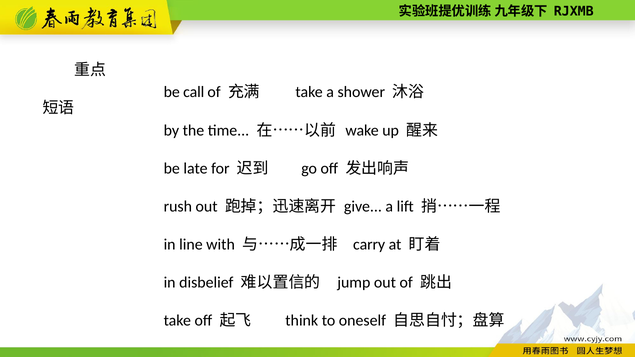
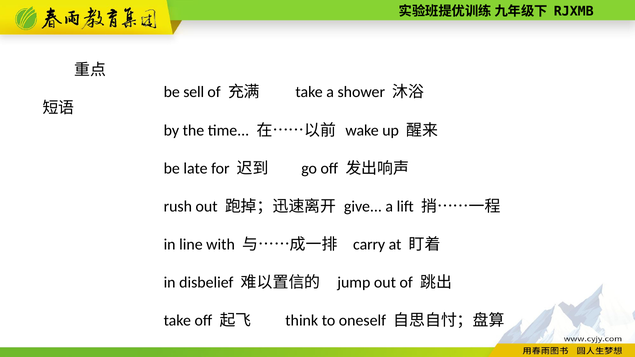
call: call -> sell
